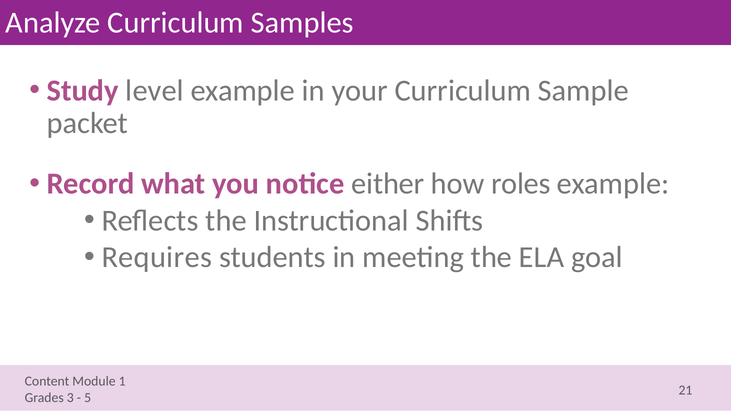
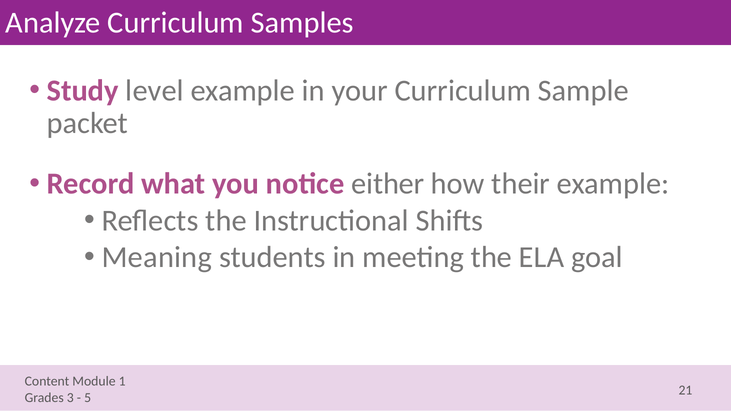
roles: roles -> their
Requires: Requires -> Meaning
